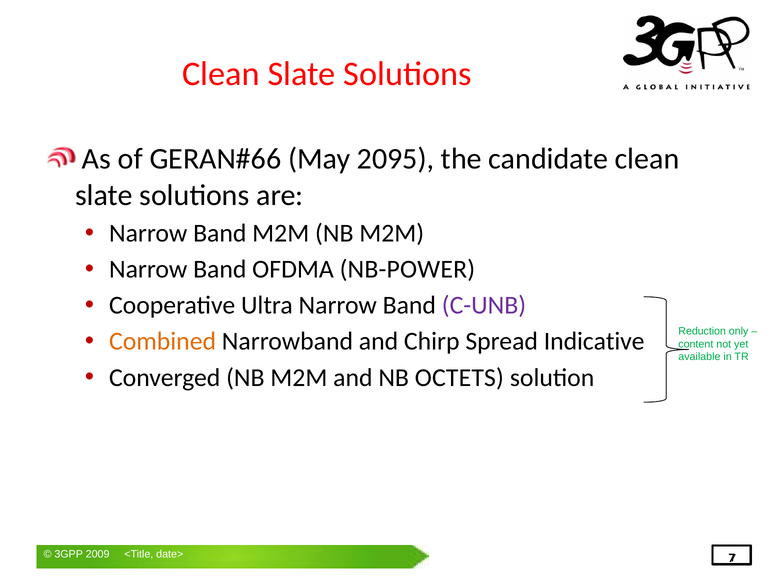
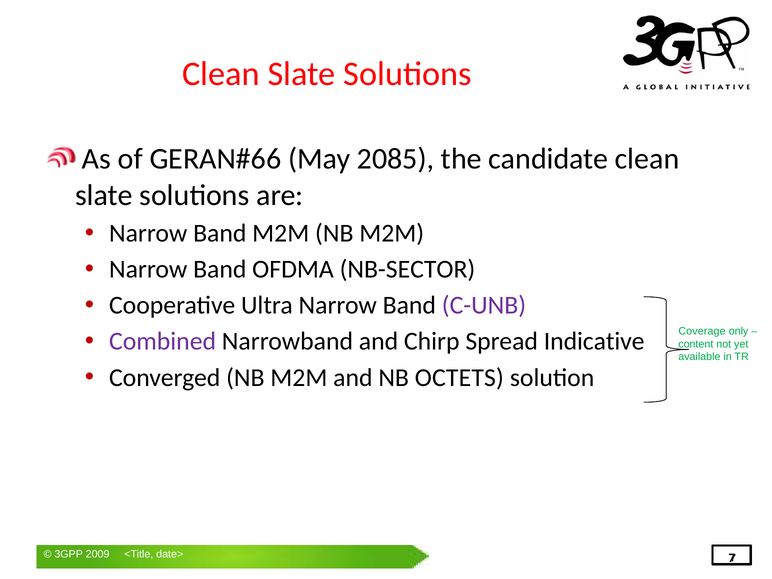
2095: 2095 -> 2085
NB-POWER: NB-POWER -> NB-SECTOR
Reduction: Reduction -> Coverage
Combined colour: orange -> purple
